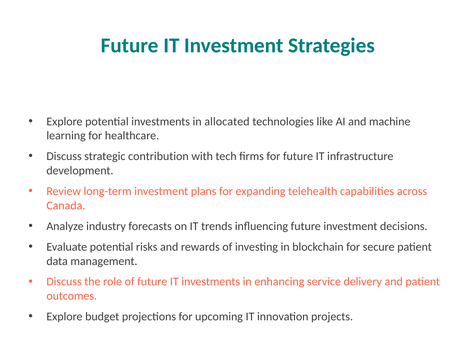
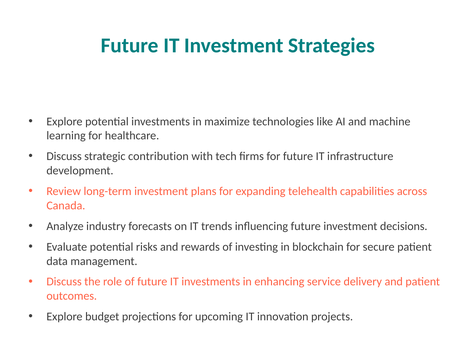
allocated: allocated -> maximize
